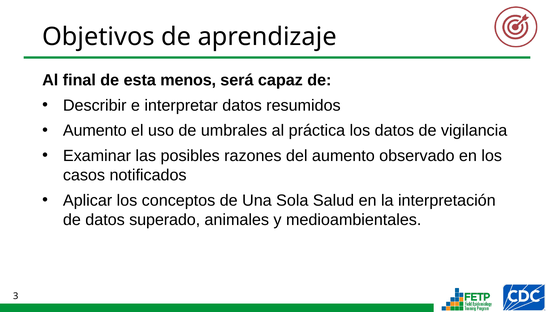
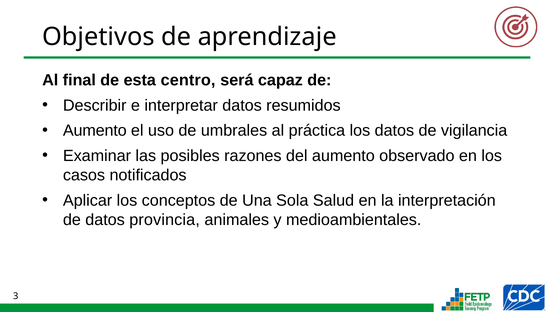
menos: menos -> centro
superado: superado -> provincia
